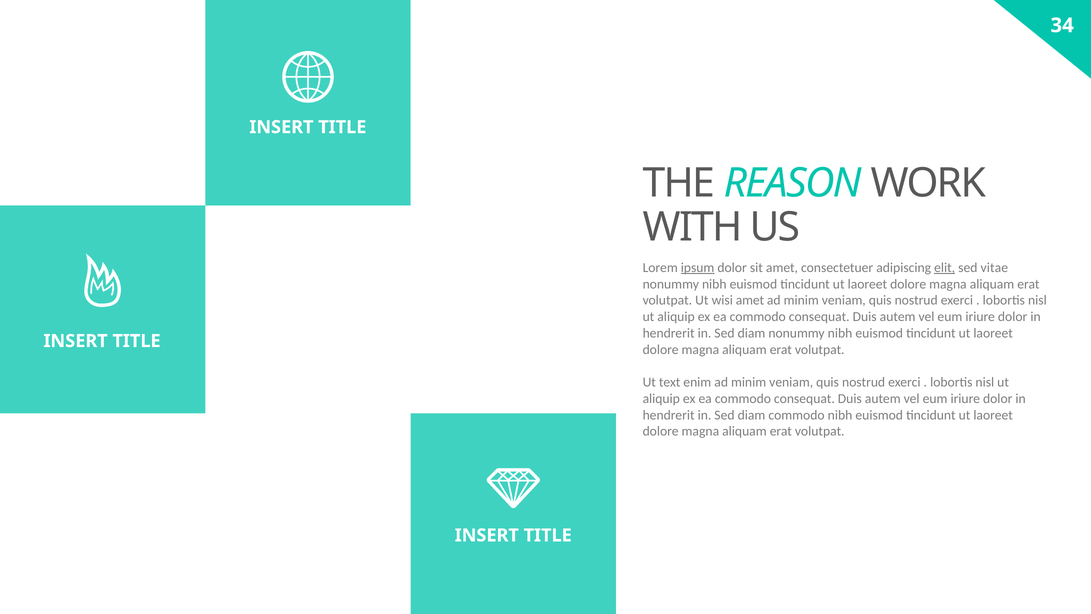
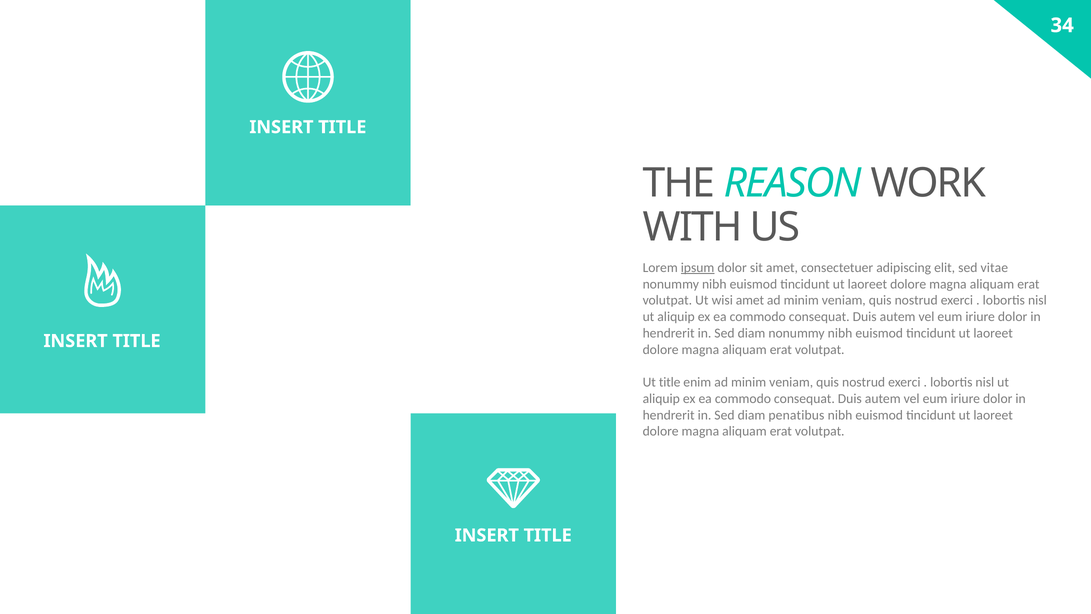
elit underline: present -> none
Ut text: text -> title
diam commodo: commodo -> penatibus
